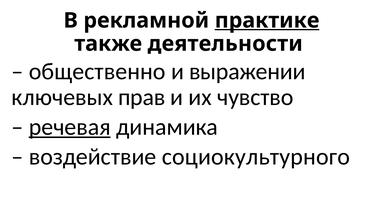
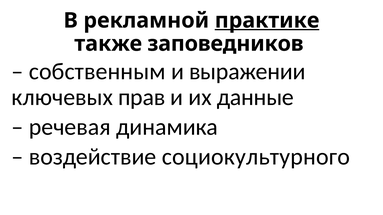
деятельности: деятельности -> заповедников
общественно: общественно -> собственным
чувство: чувство -> данные
речевая underline: present -> none
